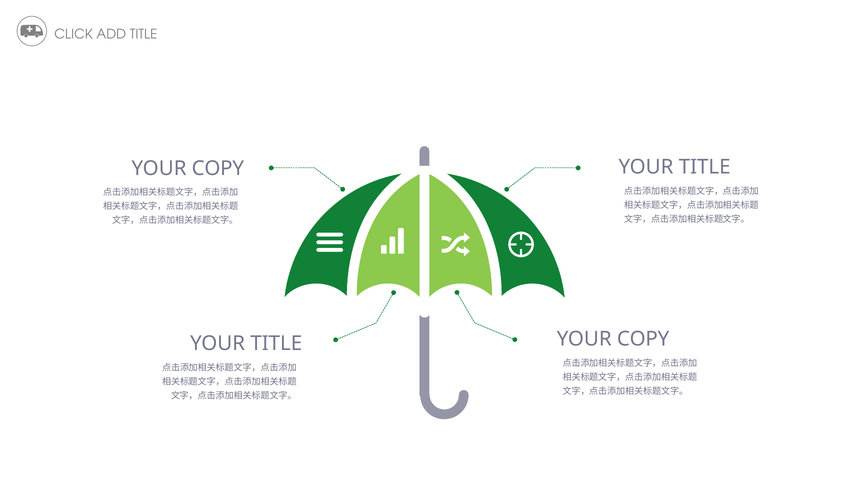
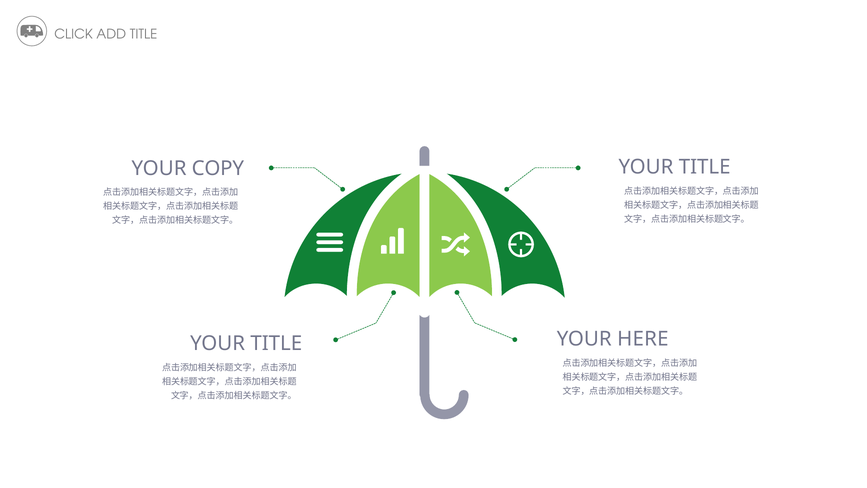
COPY at (643, 339): COPY -> HERE
